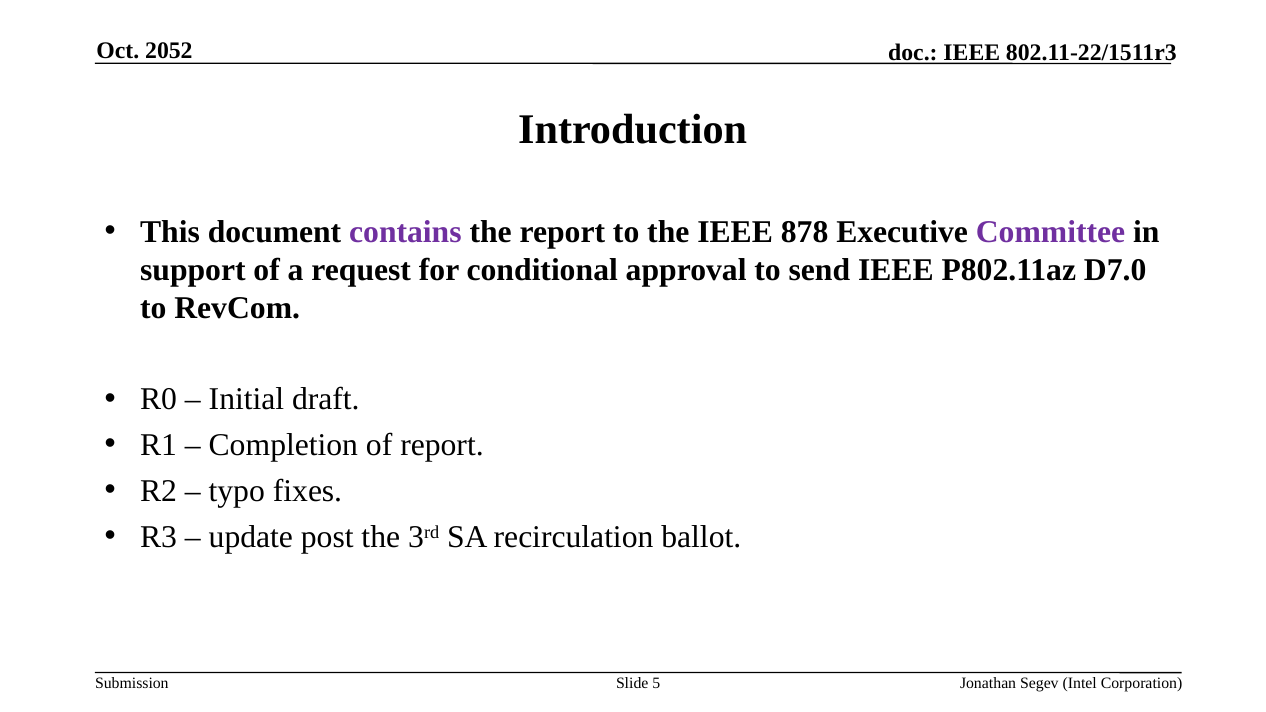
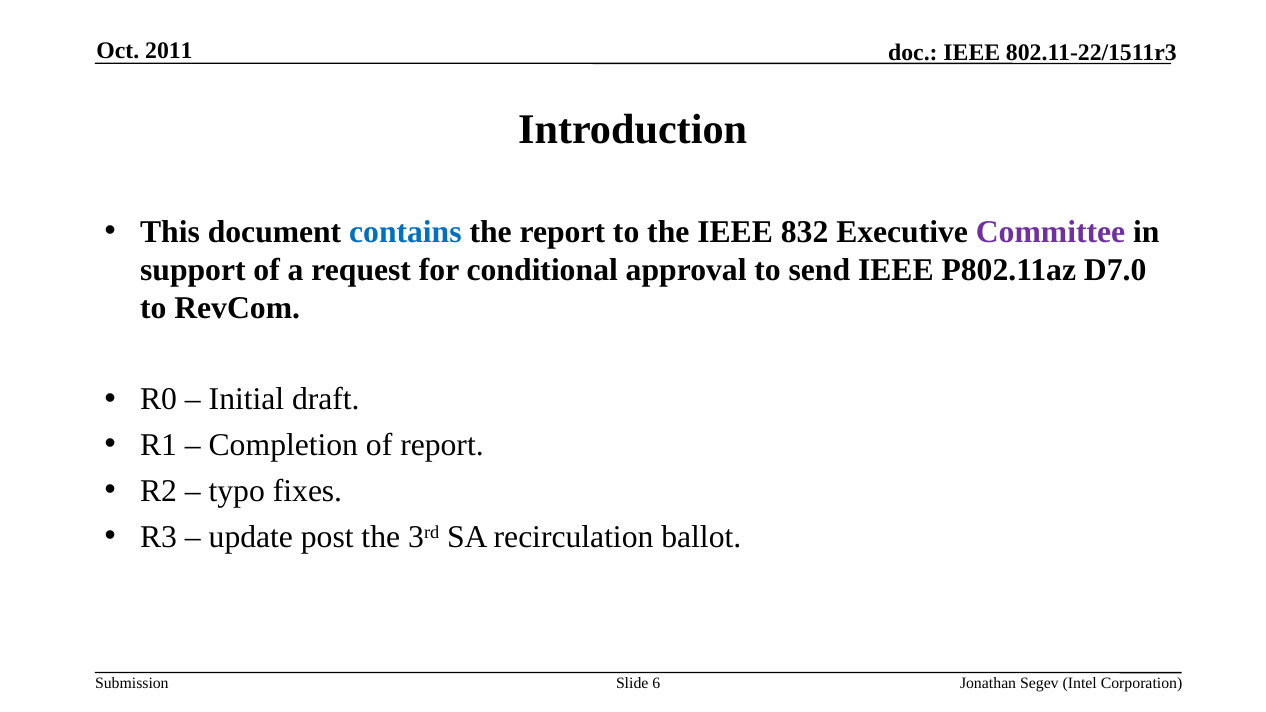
2052: 2052 -> 2011
contains colour: purple -> blue
878: 878 -> 832
5: 5 -> 6
